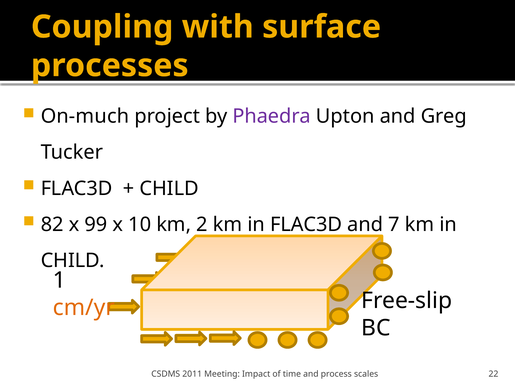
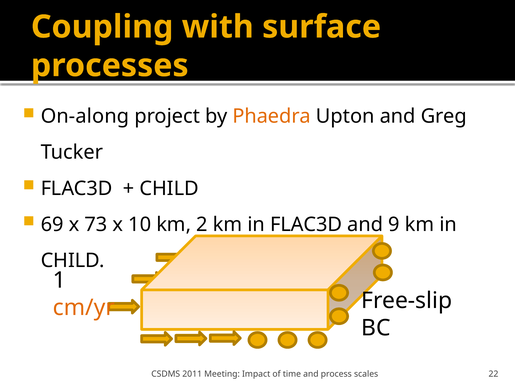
On-much: On-much -> On-along
Phaedra colour: purple -> orange
82: 82 -> 69
99: 99 -> 73
7: 7 -> 9
